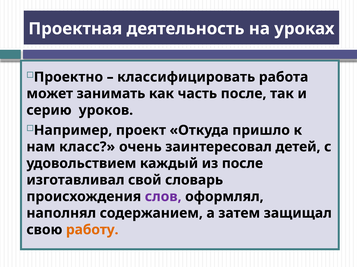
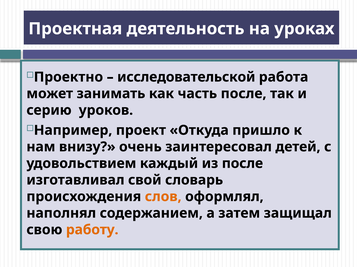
классифицировать: классифицировать -> исследовательской
класс: класс -> внизу
слов colour: purple -> orange
